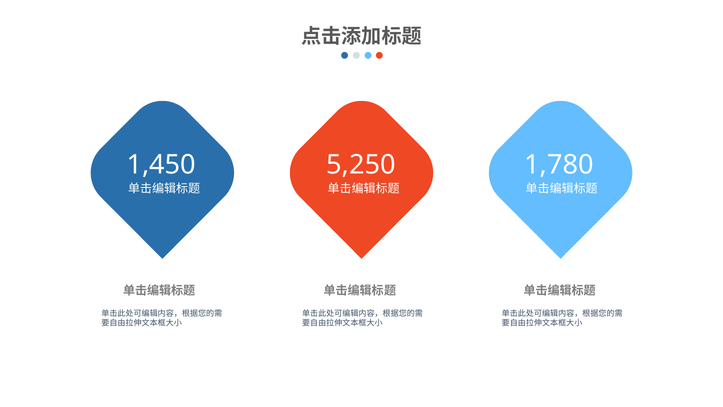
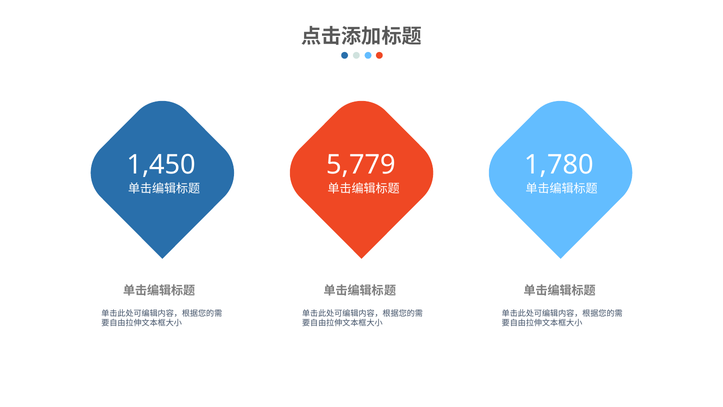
5,250: 5,250 -> 5,779
